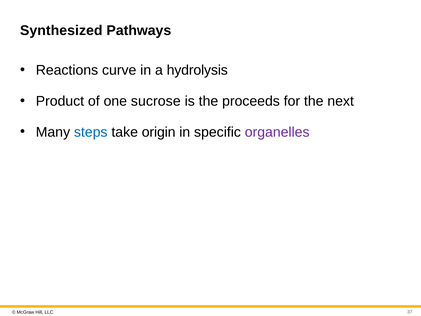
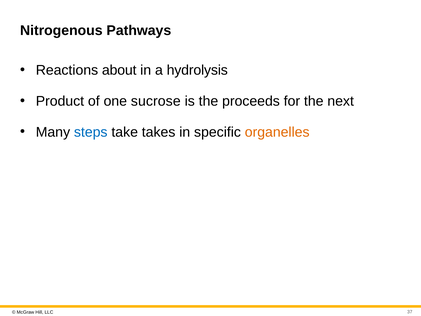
Synthesized: Synthesized -> Nitrogenous
curve: curve -> about
origin: origin -> takes
organelles colour: purple -> orange
